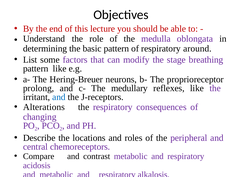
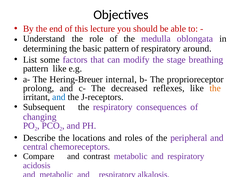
neurons: neurons -> internal
medullary: medullary -> decreased
the at (215, 88) colour: purple -> orange
Alterations: Alterations -> Subsequent
